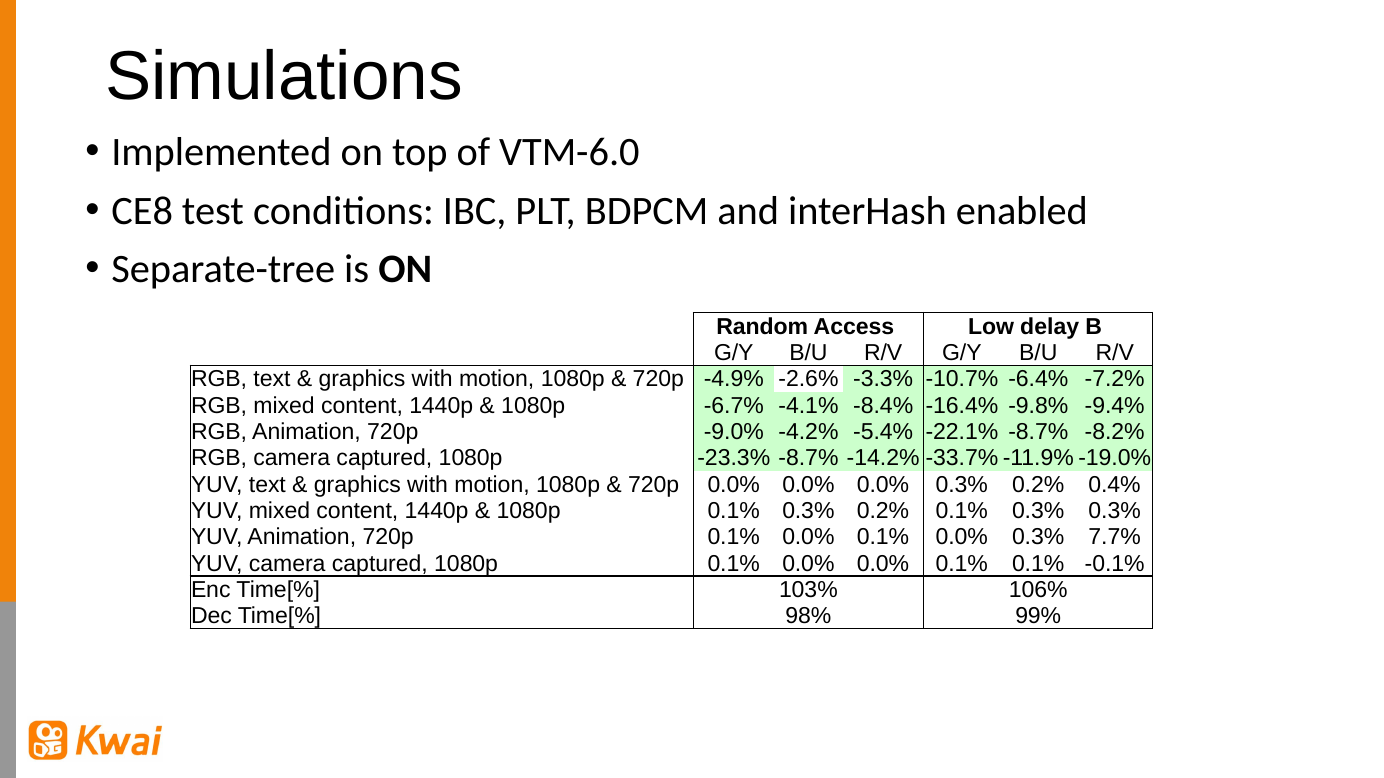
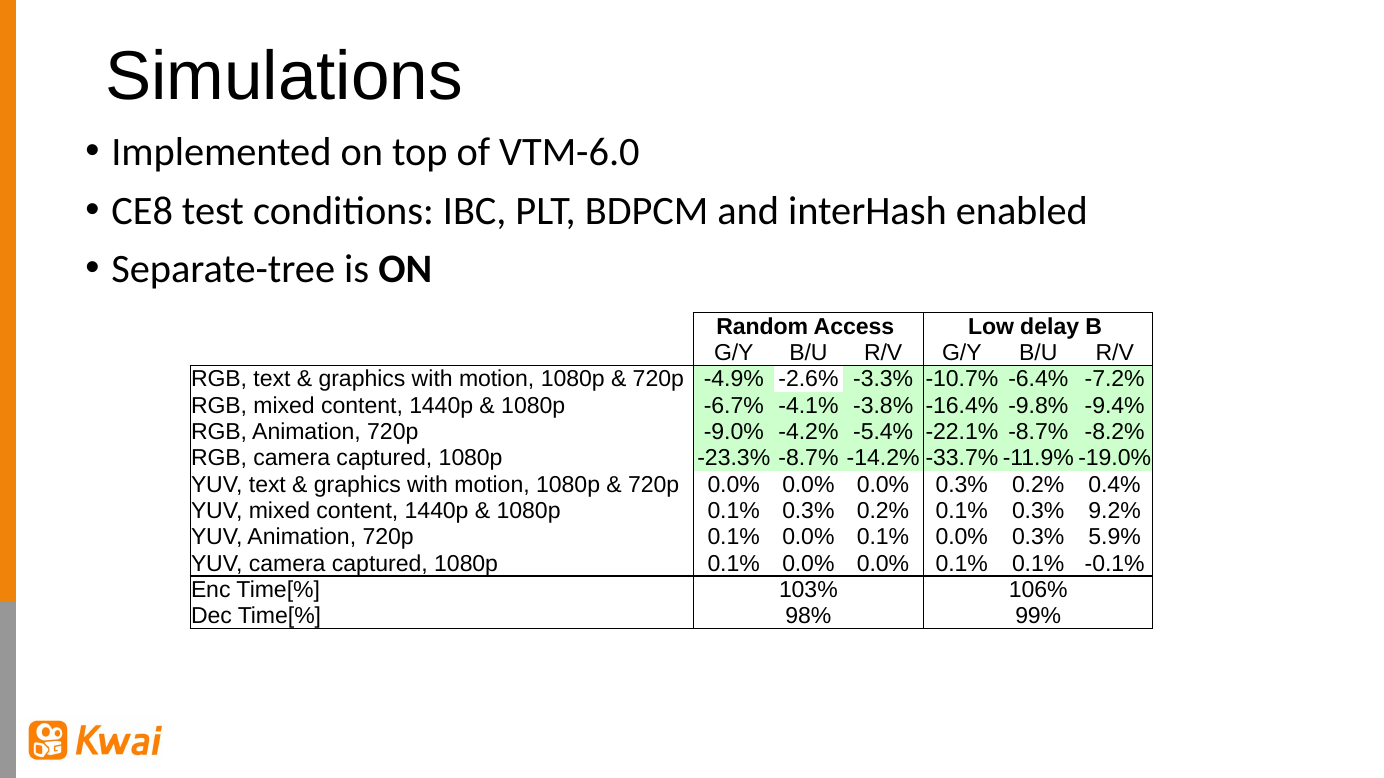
-8.4%: -8.4% -> -3.8%
0.3% 0.3%: 0.3% -> 9.2%
7.7%: 7.7% -> 5.9%
